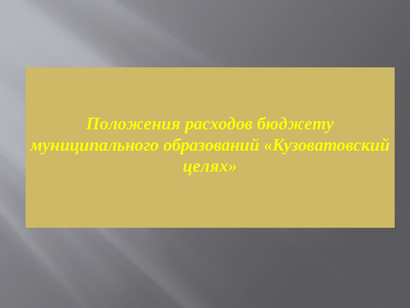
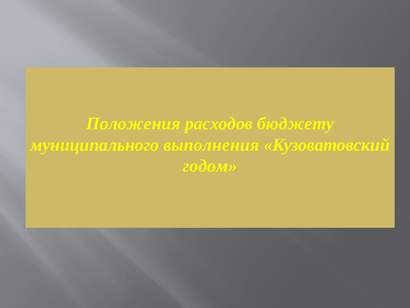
образований: образований -> выполнения
целях: целях -> годом
